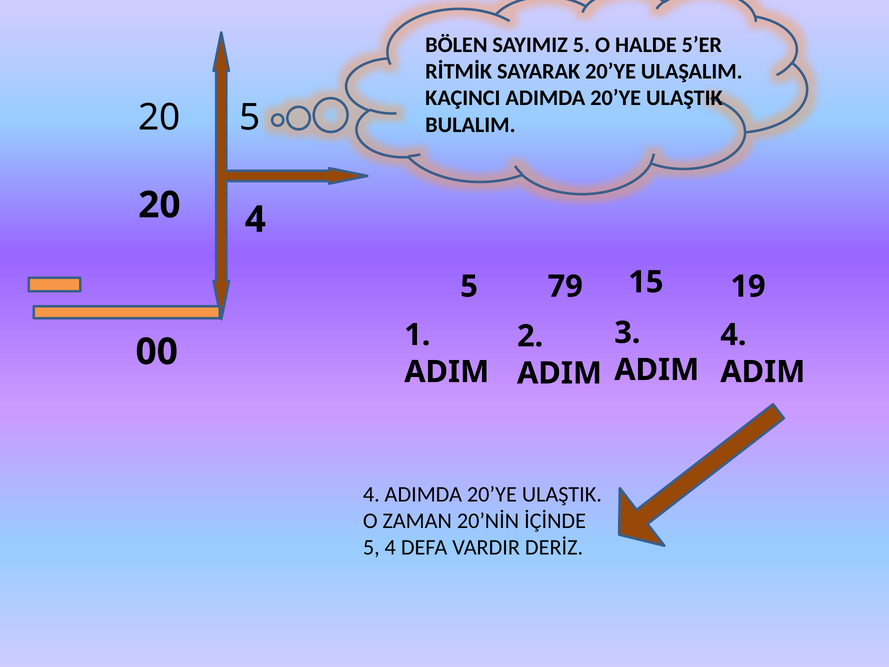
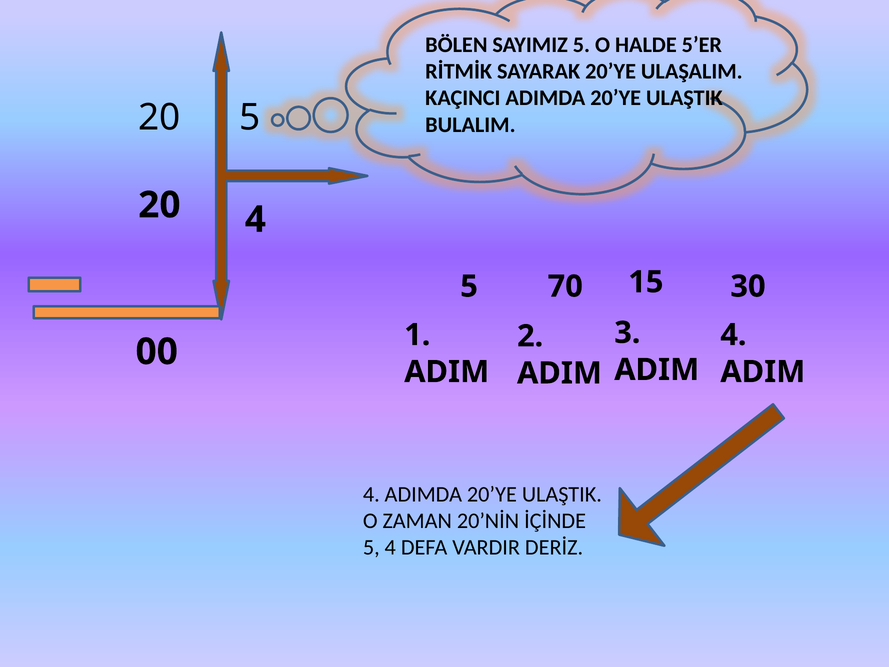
79: 79 -> 70
19: 19 -> 30
